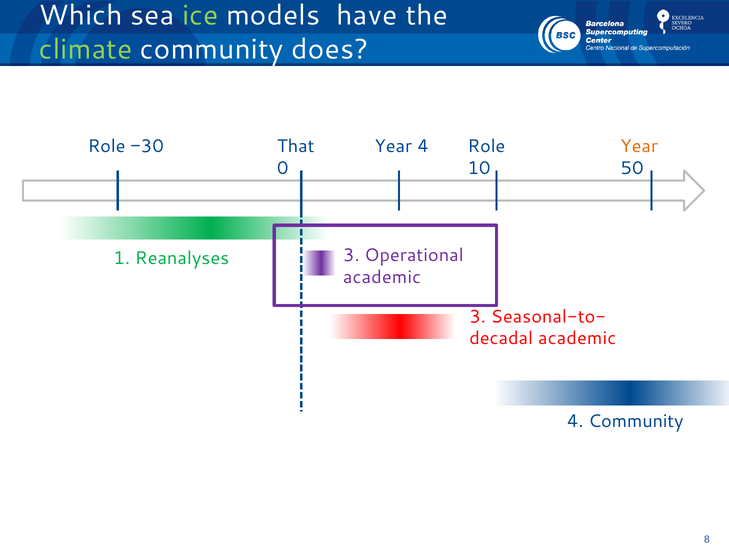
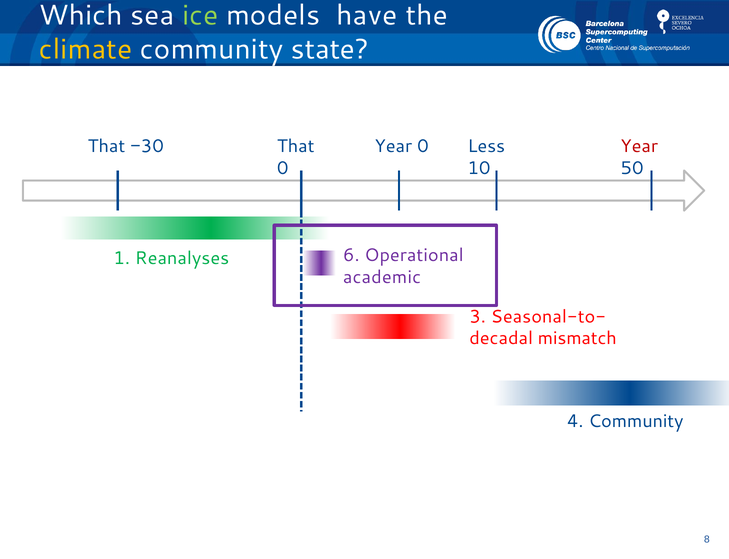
climate colour: light green -> yellow
does: does -> state
Role at (107, 146): Role -> That
Year 4: 4 -> 0
Year at (639, 146) colour: orange -> red
Role at (486, 146): Role -> Less
Reanalyses 3: 3 -> 6
academic at (577, 339): academic -> mismatch
